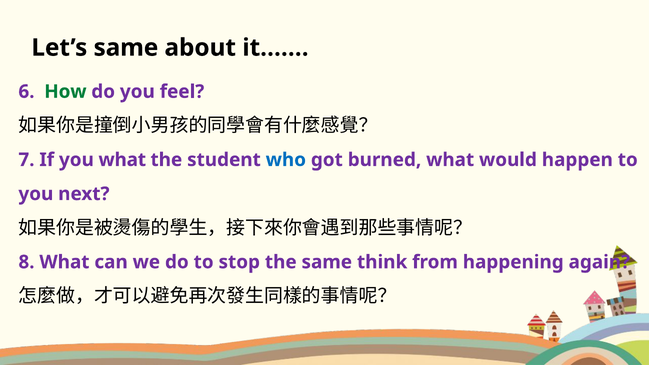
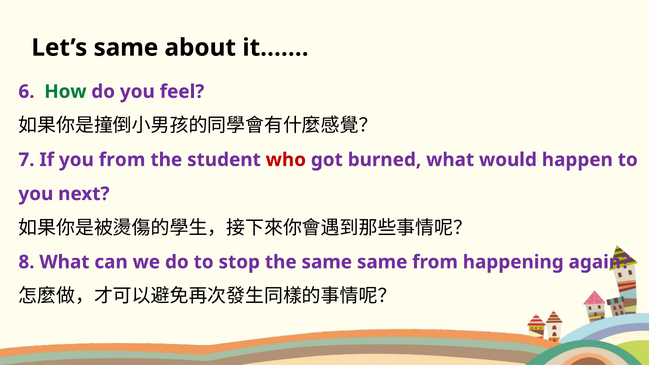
you what: what -> from
who colour: blue -> red
same think: think -> same
